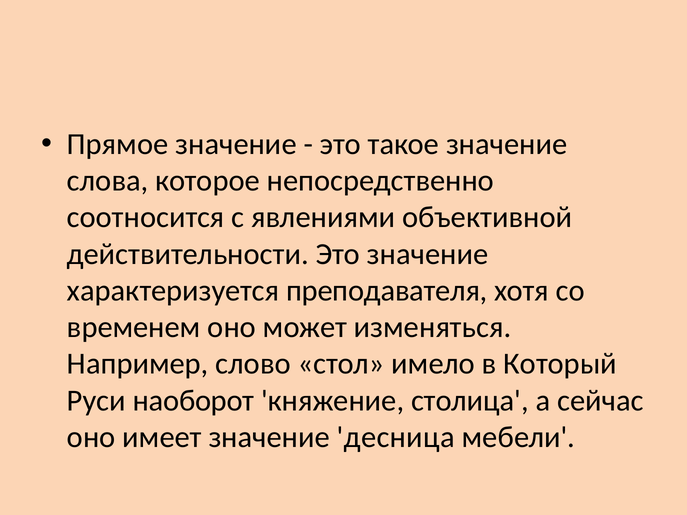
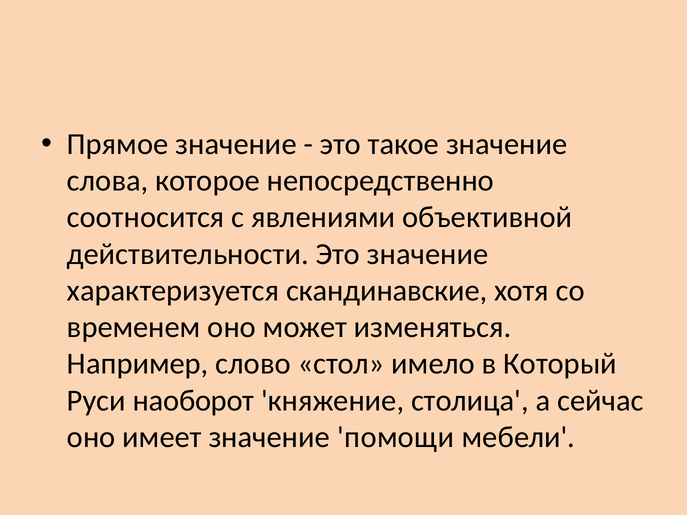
преподавателя: преподавателя -> скандинавские
десница: десница -> помощи
